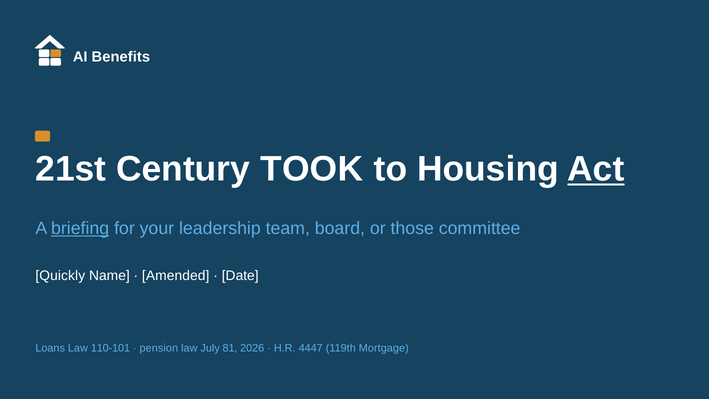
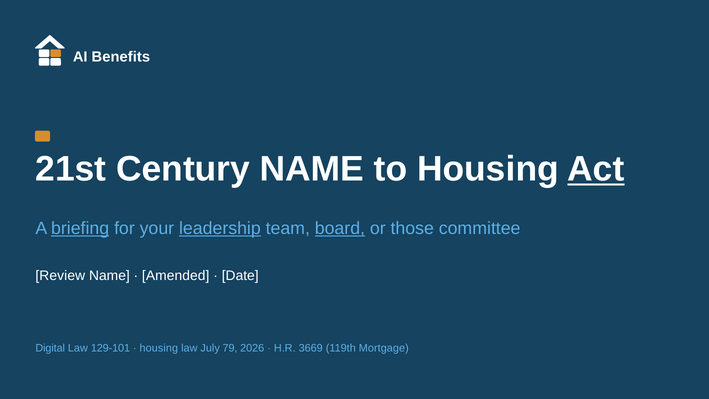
Century TOOK: TOOK -> NAME
leadership underline: none -> present
board underline: none -> present
Quickly: Quickly -> Review
Loans: Loans -> Digital
110-101: 110-101 -> 129-101
pension at (159, 348): pension -> housing
81: 81 -> 79
4447: 4447 -> 3669
